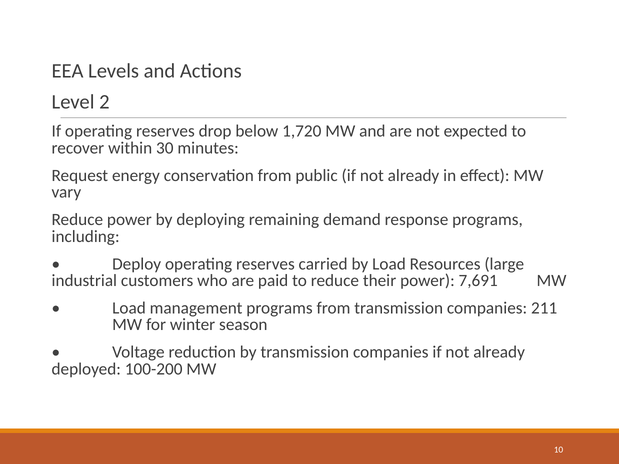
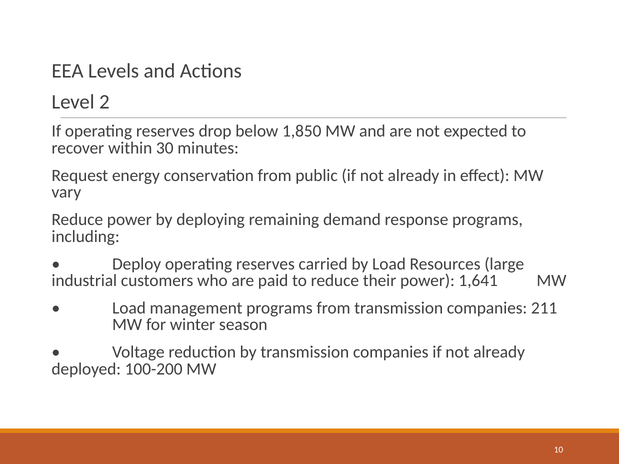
1,720: 1,720 -> 1,850
7,691: 7,691 -> 1,641
